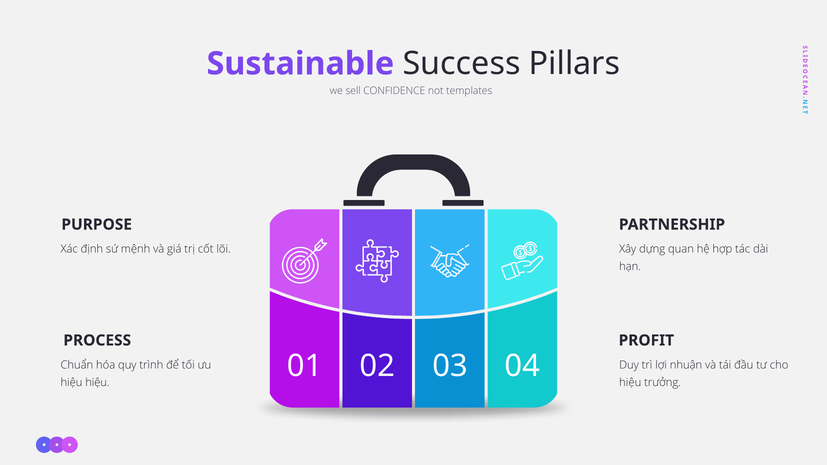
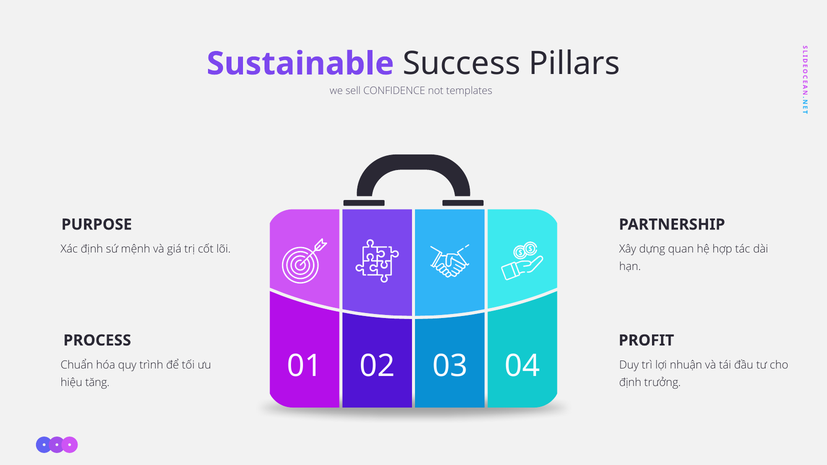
hiệu hiệu: hiệu -> tăng
hiệu at (630, 383): hiệu -> định
